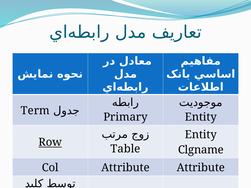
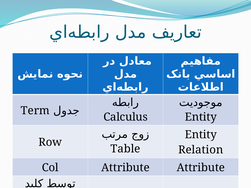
Primary: Primary -> Calculus
Row underline: present -> none
Clgname at (201, 150): Clgname -> Relation
